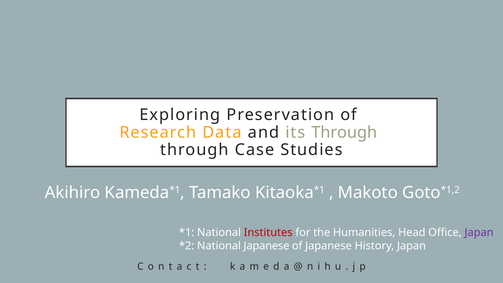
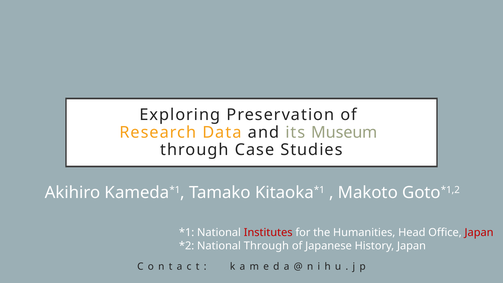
its Through: Through -> Museum
Japan at (479, 233) colour: purple -> red
National Japanese: Japanese -> Through
